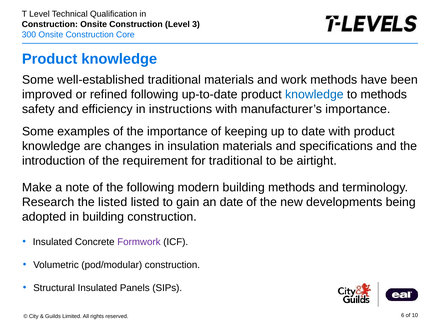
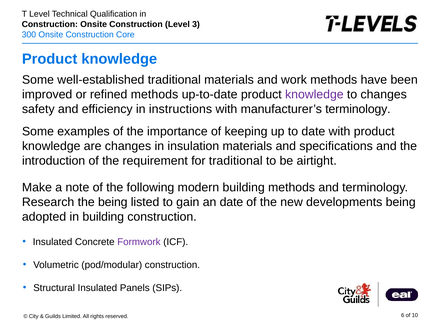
refined following: following -> methods
knowledge at (314, 94) colour: blue -> purple
to methods: methods -> changes
manufacturer’s importance: importance -> terminology
the listed: listed -> being
